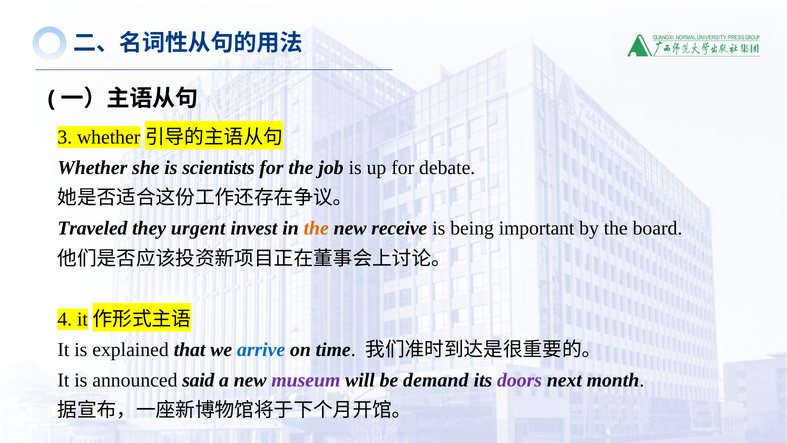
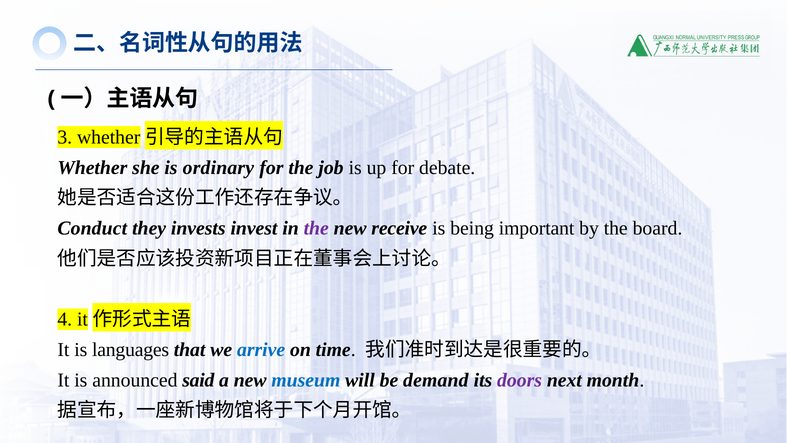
scientists: scientists -> ordinary
Traveled: Traveled -> Conduct
urgent: urgent -> invests
the at (316, 228) colour: orange -> purple
explained: explained -> languages
museum colour: purple -> blue
